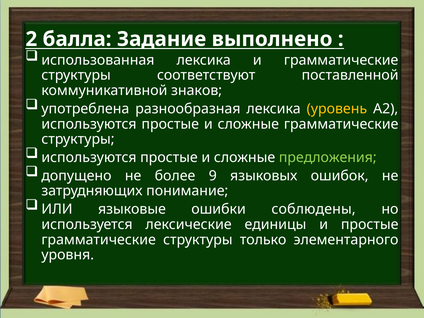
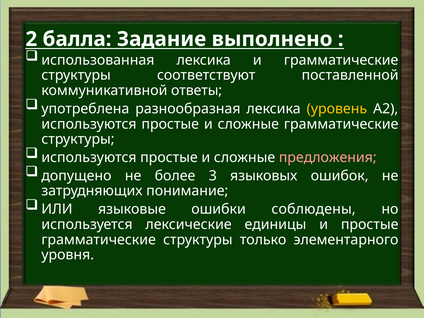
знаков: знаков -> ответы
предложения colour: light green -> pink
9: 9 -> 3
